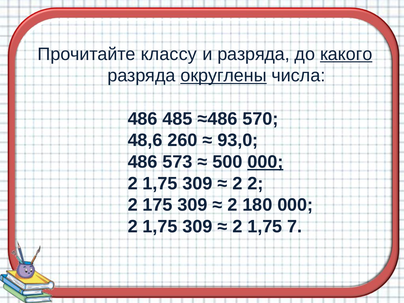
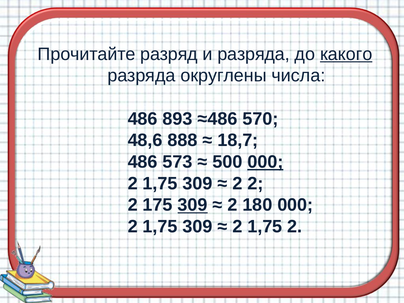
классу: классу -> разряд
округлены underline: present -> none
485: 485 -> 893
260: 260 -> 888
93,0: 93,0 -> 18,7
309 at (193, 205) underline: none -> present
1,75 7: 7 -> 2
